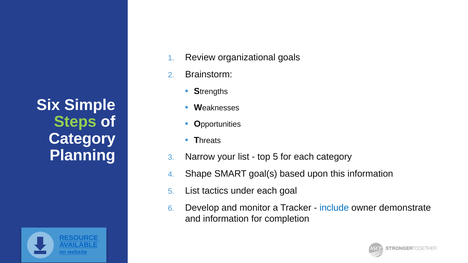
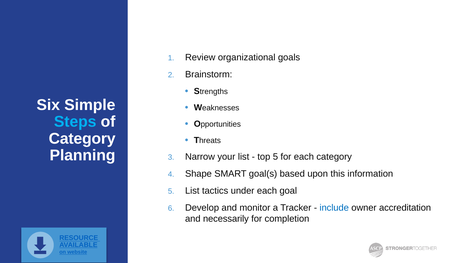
Steps colour: light green -> light blue
demonstrate: demonstrate -> accreditation
and information: information -> necessarily
